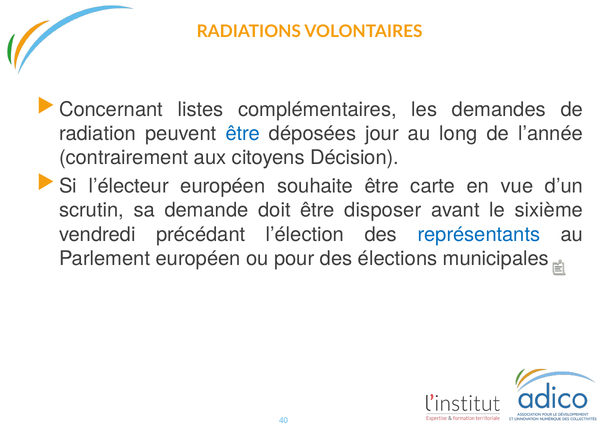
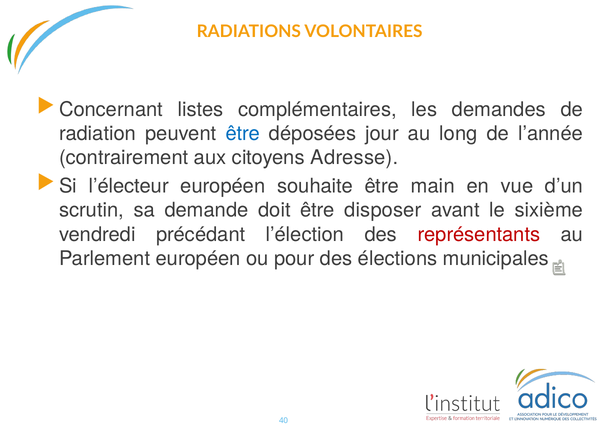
Décision: Décision -> Adresse
carte: carte -> main
représentants colour: blue -> red
